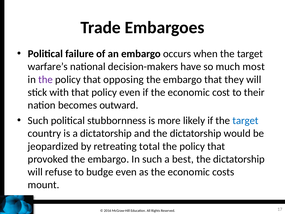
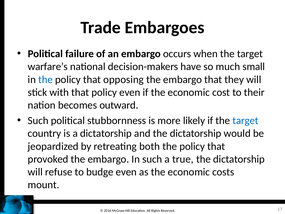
most: most -> small
the at (46, 79) colour: purple -> blue
total: total -> both
best: best -> true
